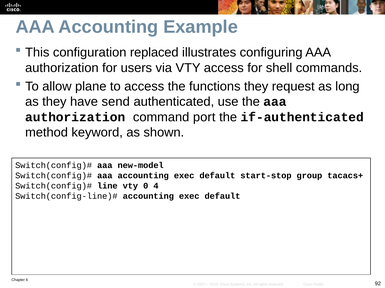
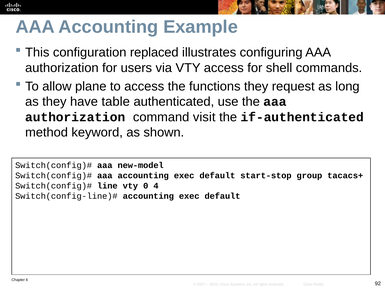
send: send -> table
port: port -> visit
